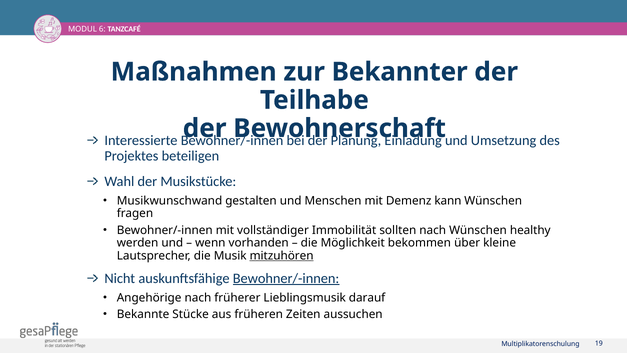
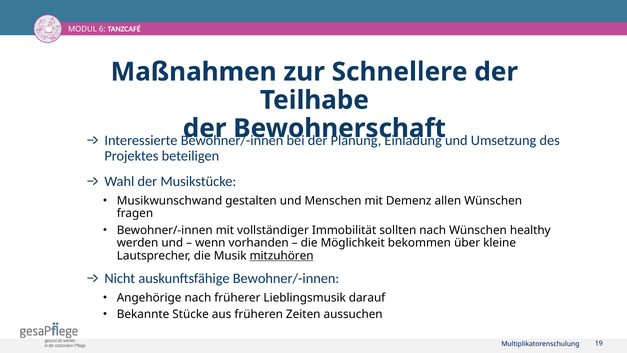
Bekannter: Bekannter -> Schnellere
kann: kann -> allen
Bewohner/-innen at (286, 278) underline: present -> none
